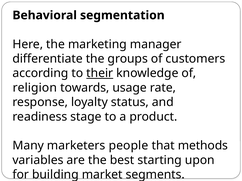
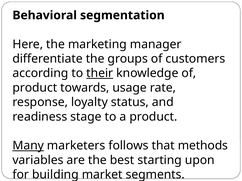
religion at (35, 88): religion -> product
Many underline: none -> present
people: people -> follows
